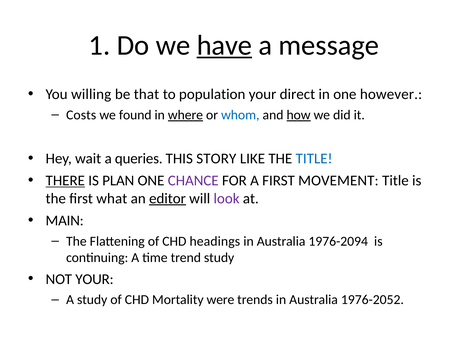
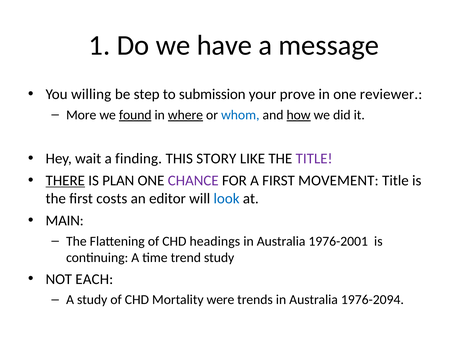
have underline: present -> none
that: that -> step
population: population -> submission
direct: direct -> prove
however: however -> reviewer
Costs: Costs -> More
found underline: none -> present
queries: queries -> finding
TITLE at (314, 158) colour: blue -> purple
what: what -> costs
editor underline: present -> none
look colour: purple -> blue
1976-2094: 1976-2094 -> 1976-2001
NOT YOUR: YOUR -> EACH
1976-2052: 1976-2052 -> 1976-2094
